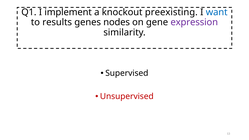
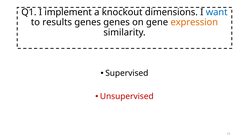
preexisting: preexisting -> dimensions
genes nodes: nodes -> genes
expression colour: purple -> orange
